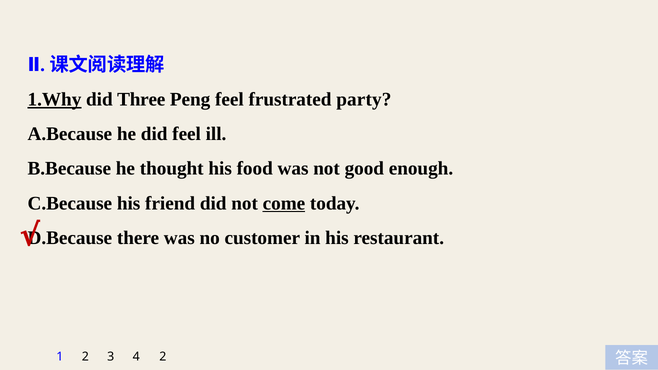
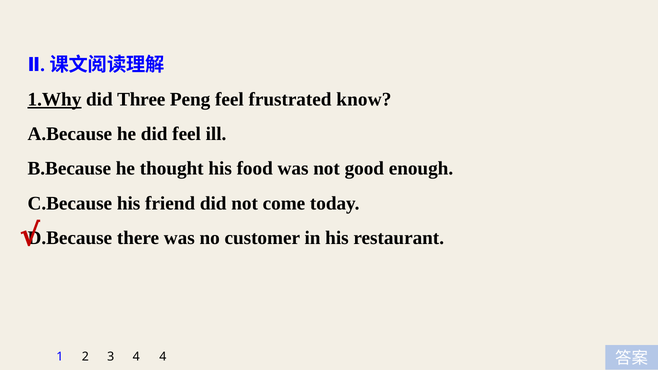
party: party -> know
come underline: present -> none
4 2: 2 -> 4
